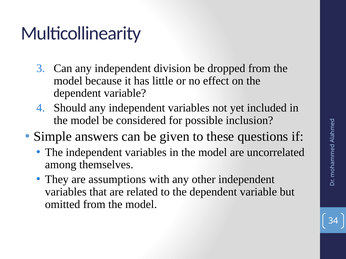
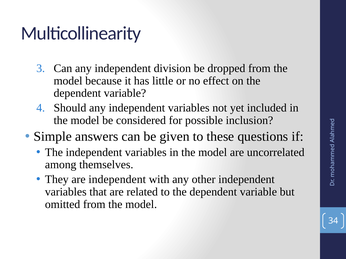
are assumptions: assumptions -> independent
